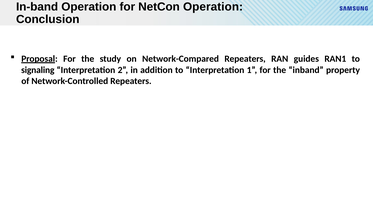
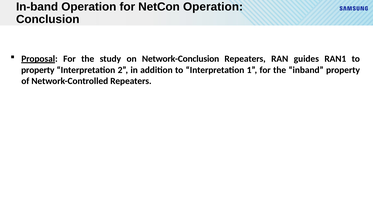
Network-Compared: Network-Compared -> Network-Conclusion
signaling at (38, 70): signaling -> property
